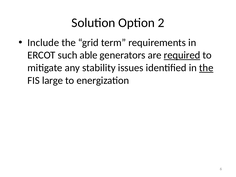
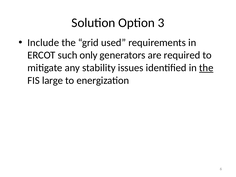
2: 2 -> 3
term: term -> used
able: able -> only
required underline: present -> none
